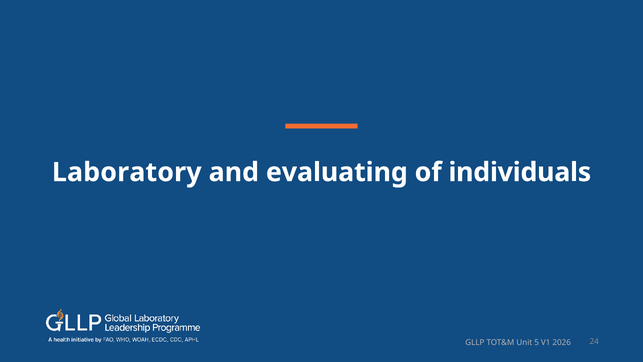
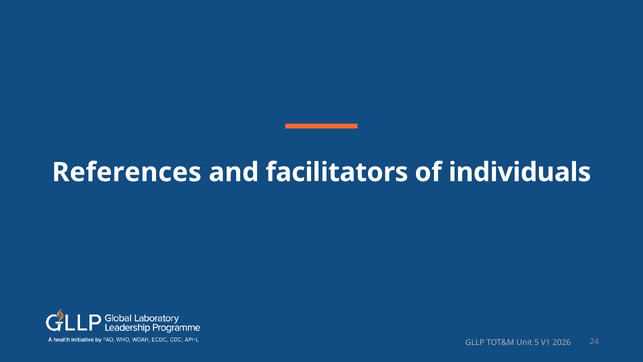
Laboratory: Laboratory -> References
evaluating: evaluating -> facilitators
